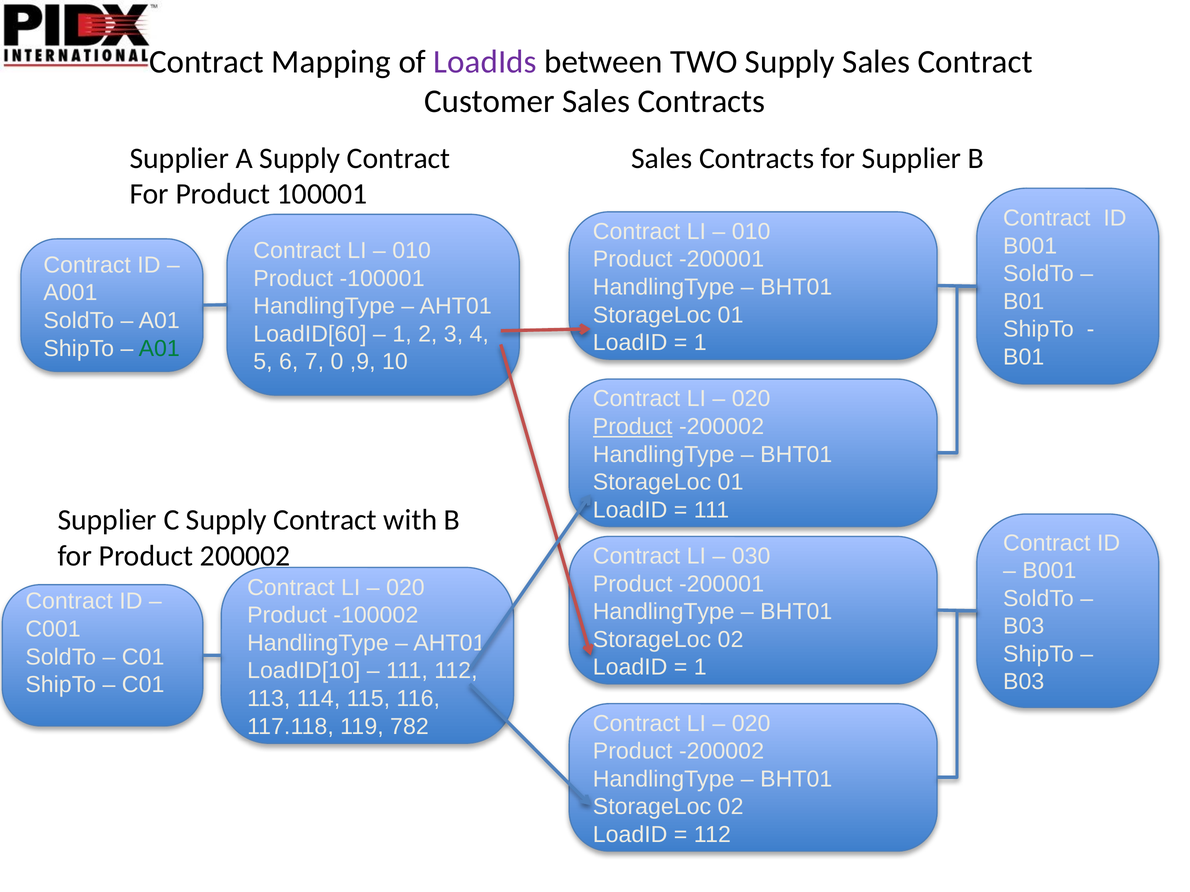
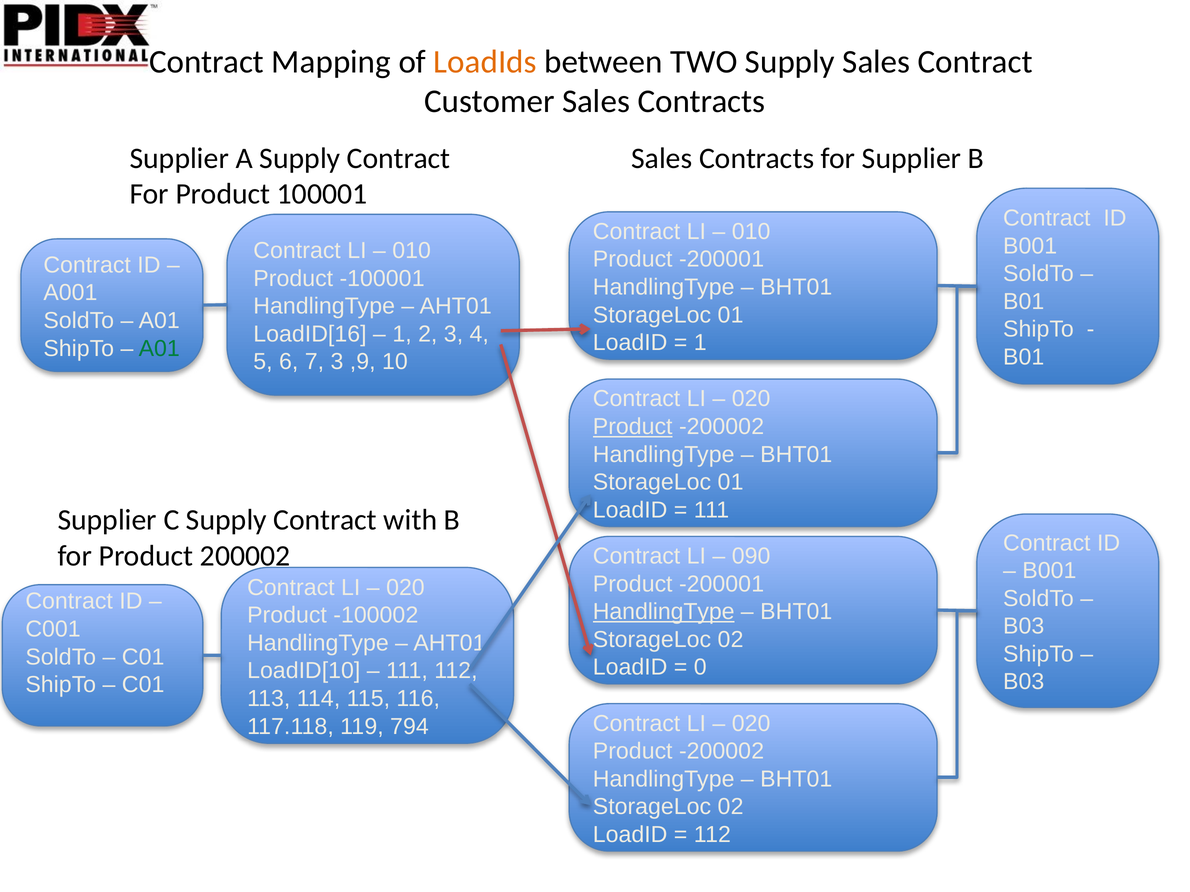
LoadIds colour: purple -> orange
LoadID[60: LoadID[60 -> LoadID[16
7 0: 0 -> 3
030: 030 -> 090
HandlingType at (664, 612) underline: none -> present
1 at (700, 668): 1 -> 0
782: 782 -> 794
